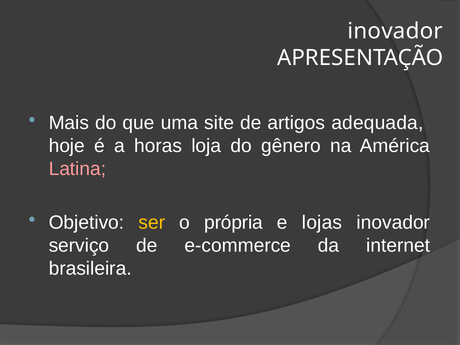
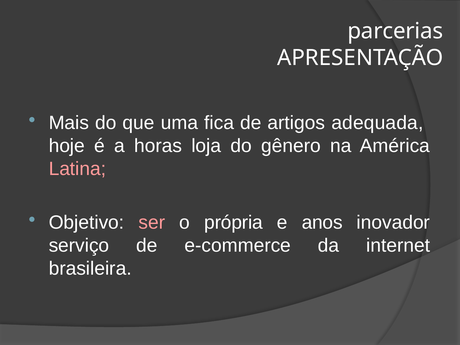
inovador at (395, 31): inovador -> parcerias
site: site -> fica
ser colour: yellow -> pink
lojas: lojas -> anos
